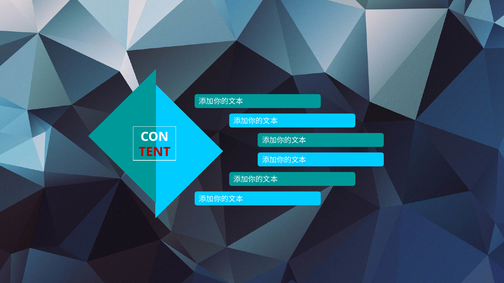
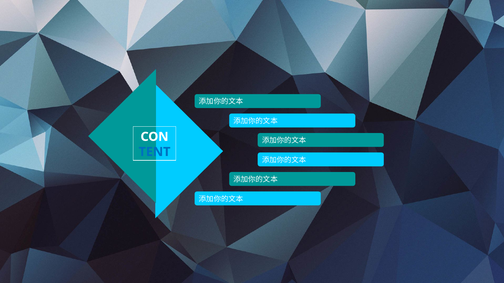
TENT colour: red -> blue
